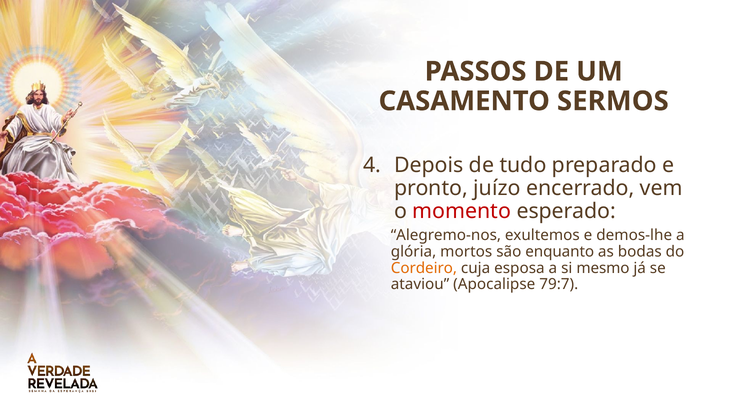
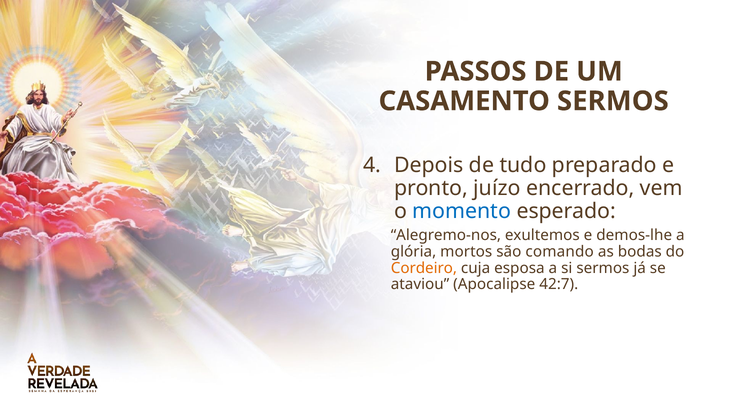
momento colour: red -> blue
enquanto: enquanto -> comando
si mesmo: mesmo -> sermos
79:7: 79:7 -> 42:7
